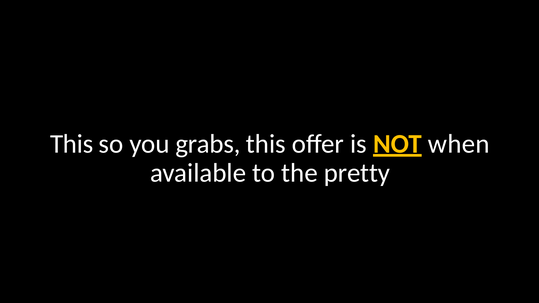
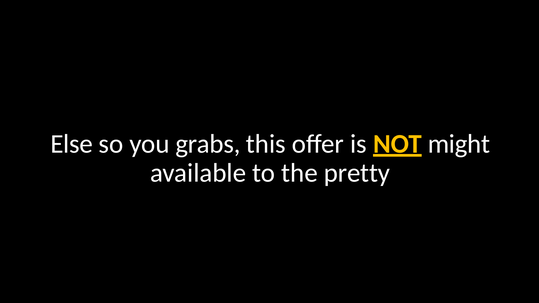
This at (72, 144): This -> Else
when: when -> might
